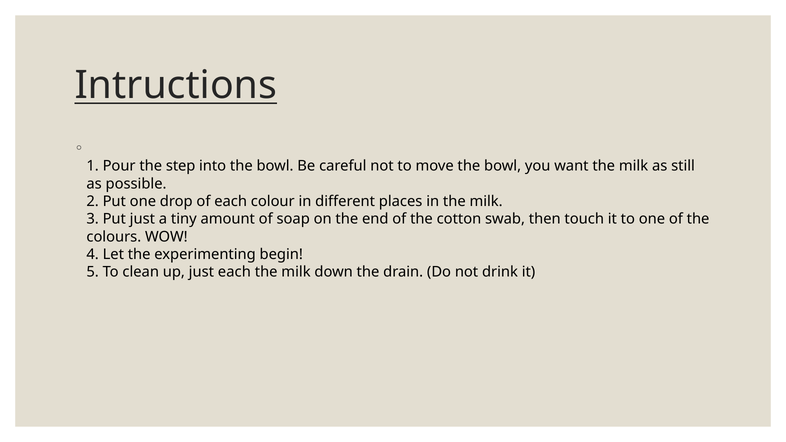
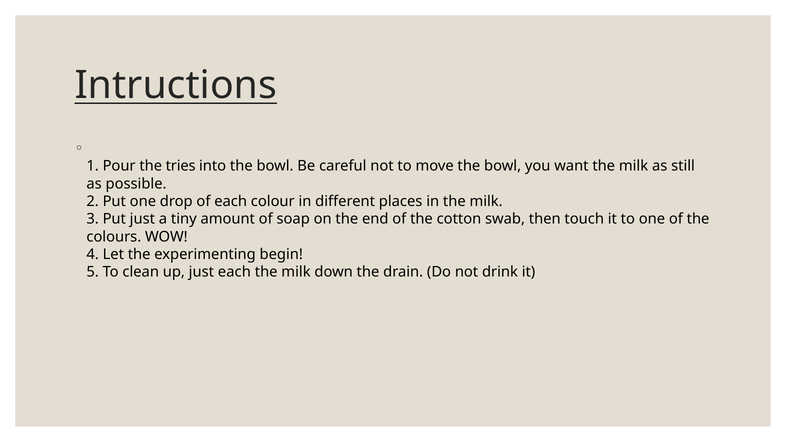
step: step -> tries
